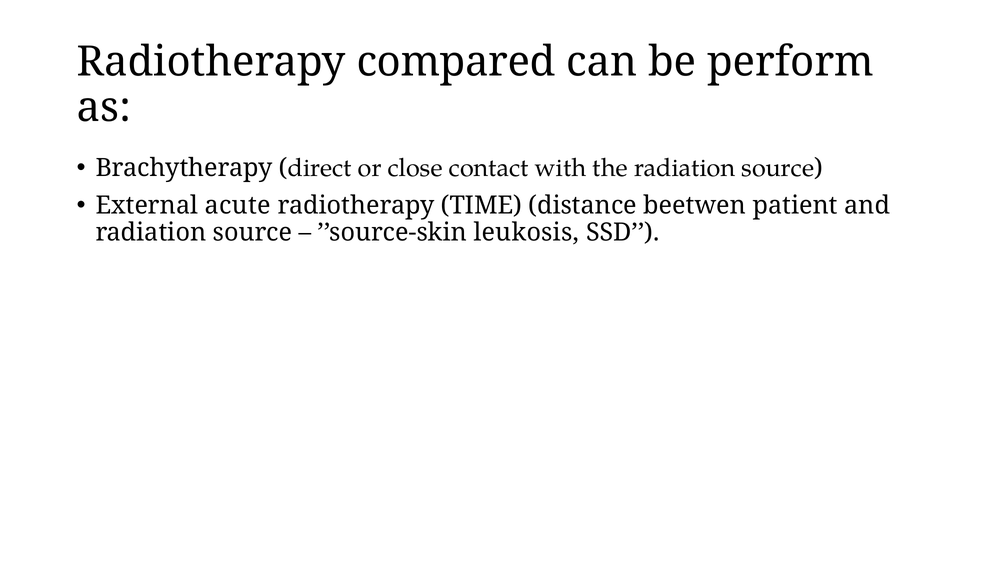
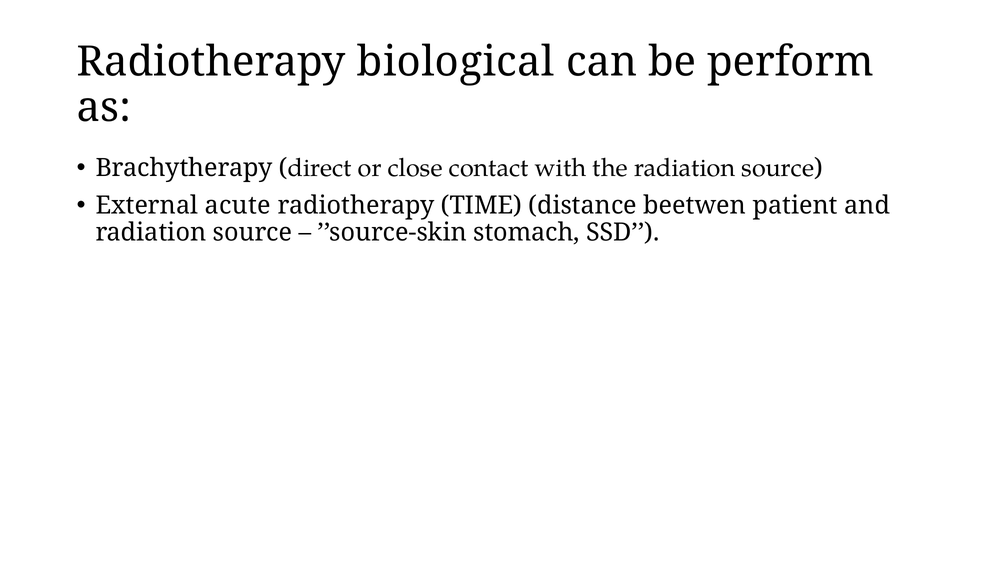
compared: compared -> biological
leukosis: leukosis -> stomach
